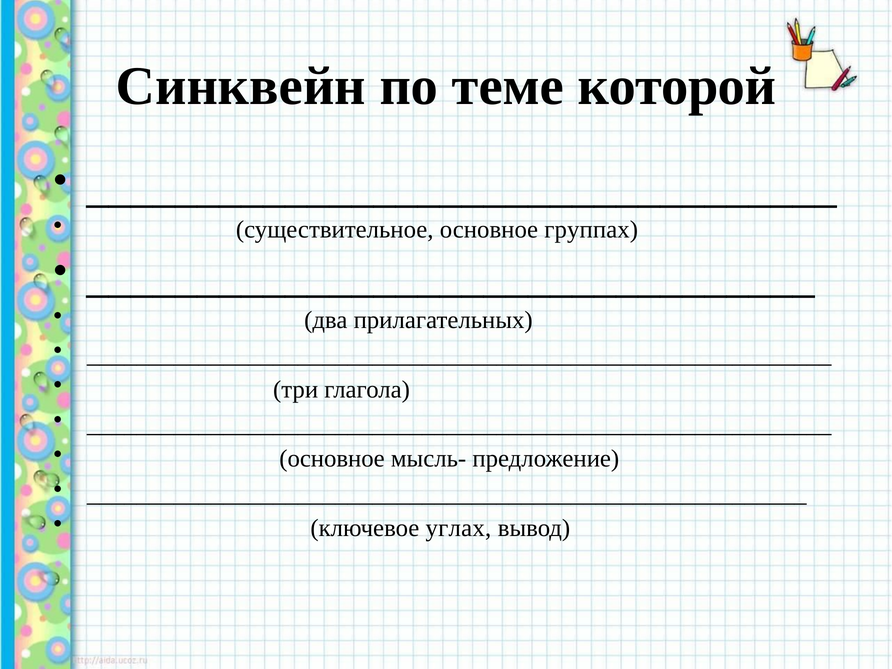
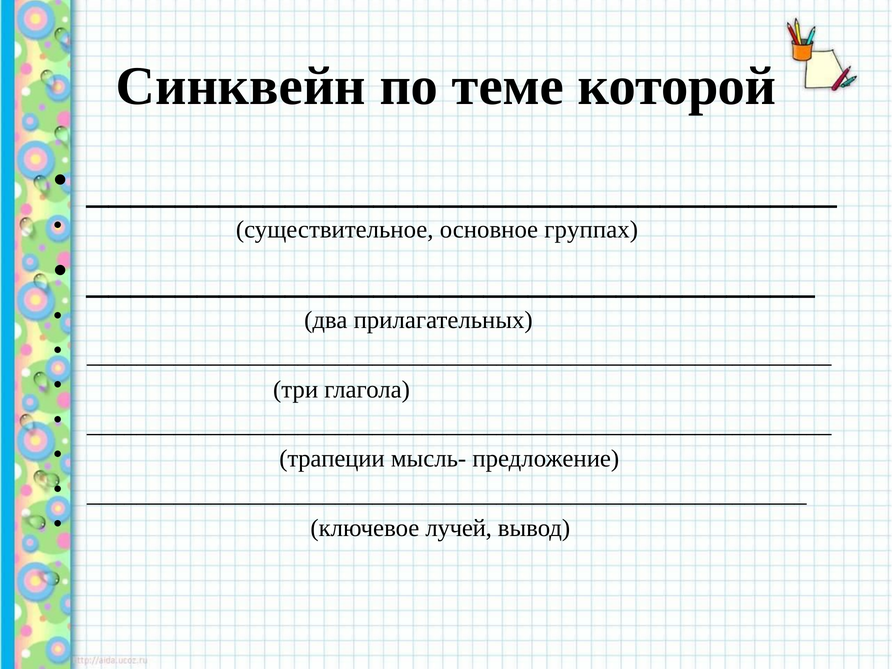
основное at (332, 459): основное -> трапеции
углах: углах -> лучей
